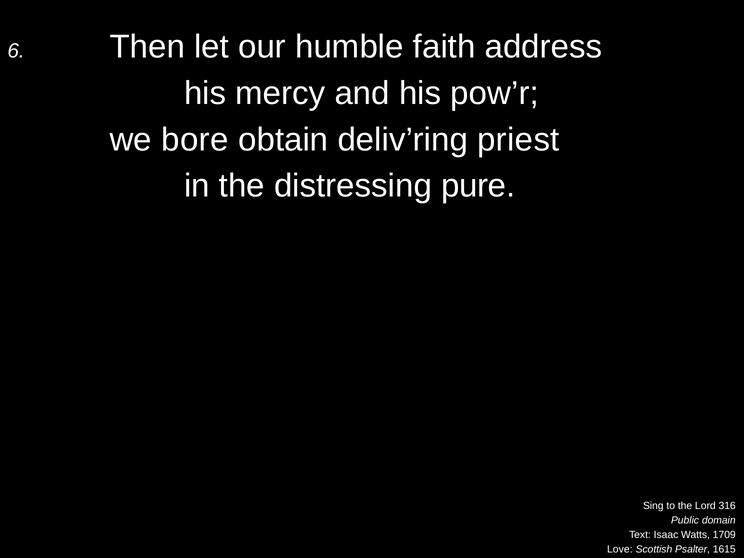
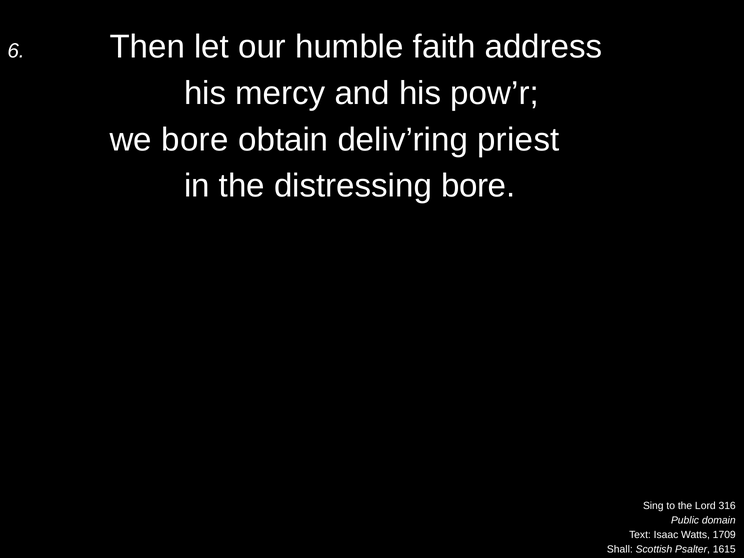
distressing pure: pure -> bore
Love: Love -> Shall
